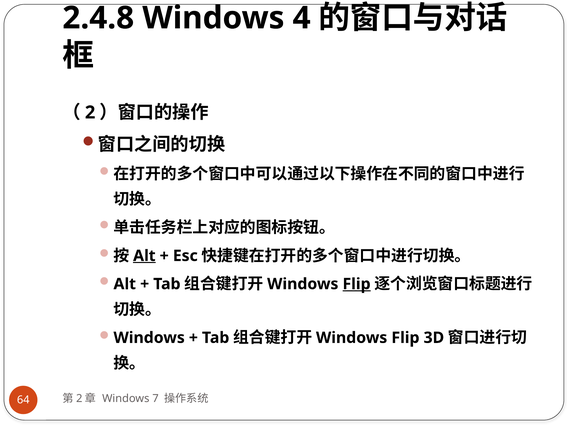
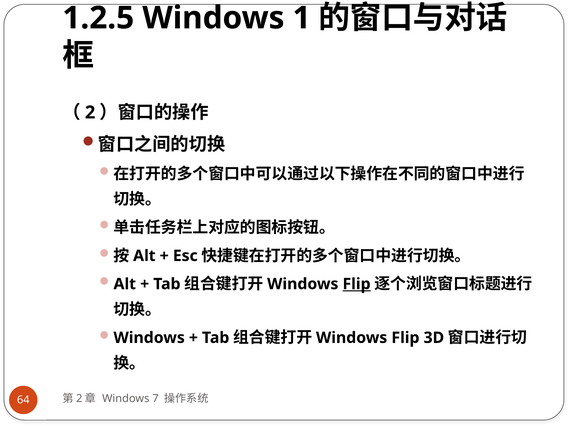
2.4.8: 2.4.8 -> 1.2.5
4: 4 -> 1
Alt at (144, 256) underline: present -> none
